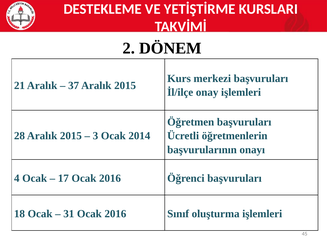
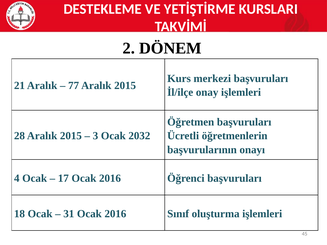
37: 37 -> 77
2014: 2014 -> 2032
